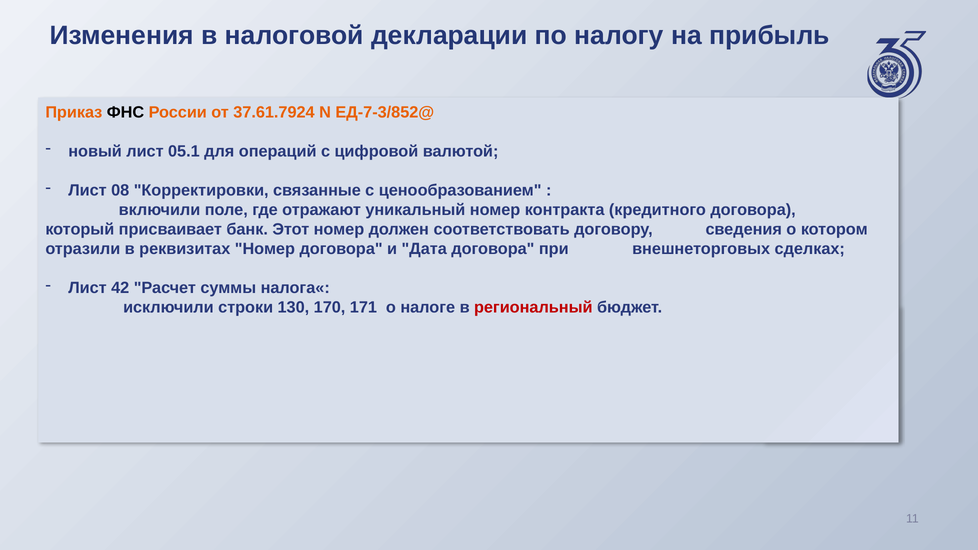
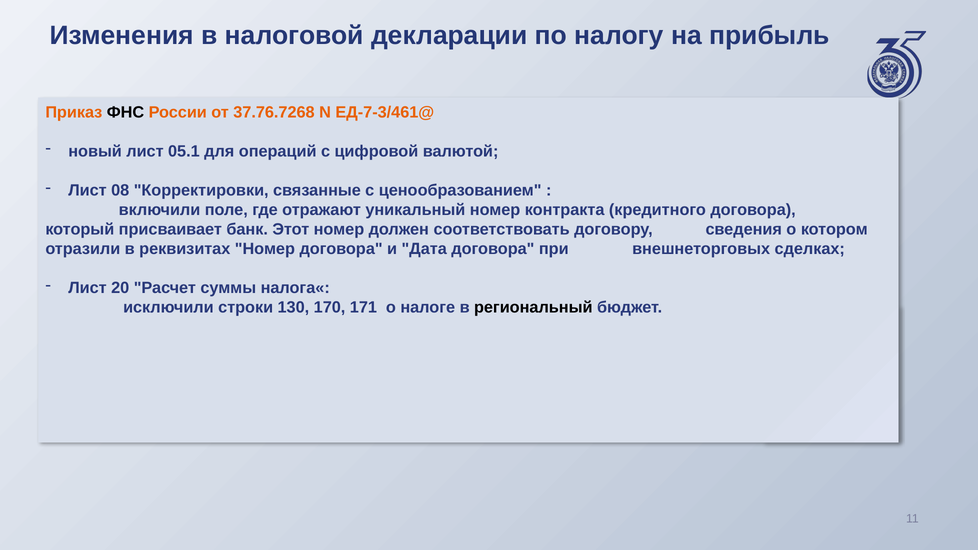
37.61.7924: 37.61.7924 -> 37.76.7268
ЕД-7-3/852@: ЕД-7-3/852@ -> ЕД-7-3/461@
42: 42 -> 20
региональный colour: red -> black
